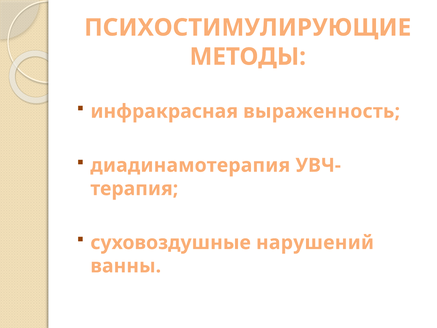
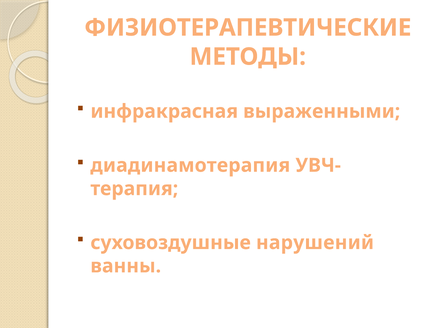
ПСИХОСТИМУЛИРУЮЩИЕ: ПСИХОСТИМУЛИРУЮЩИЕ -> ФИЗИОТЕРАПЕВТИЧЕСКИЕ
выраженность: выраженность -> выраженными
